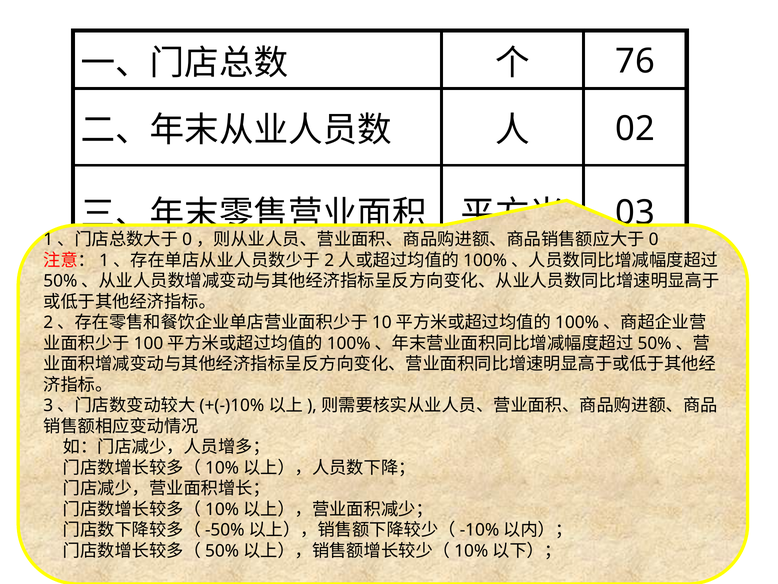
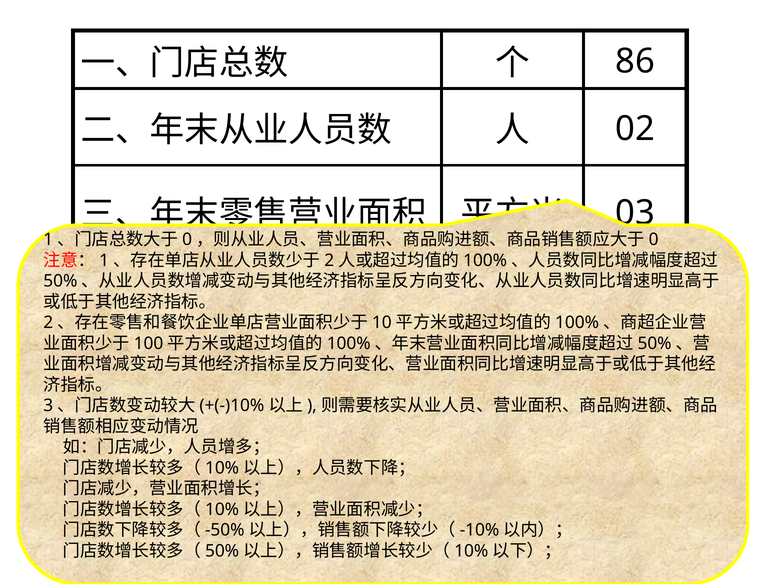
76: 76 -> 86
